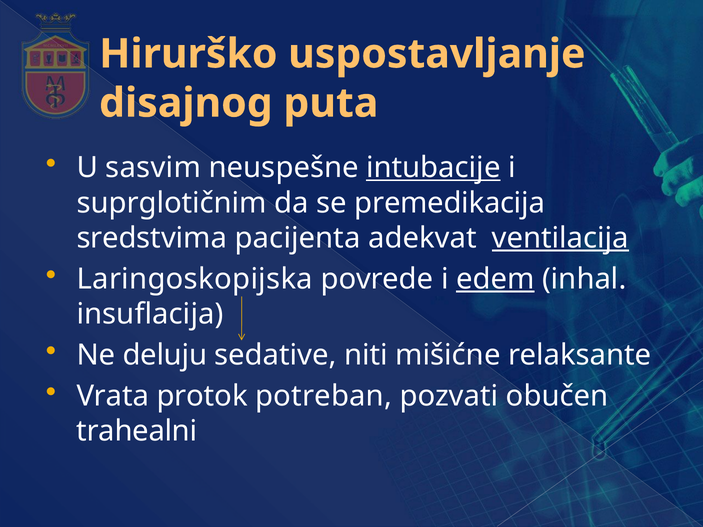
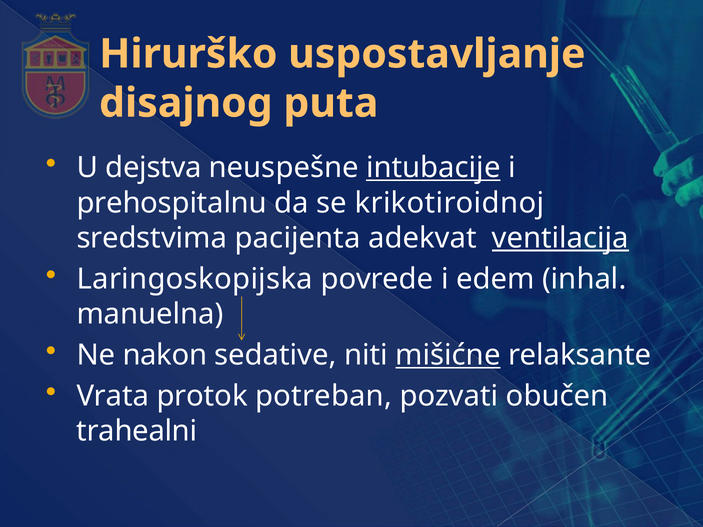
sasvim: sasvim -> dejstva
suprglotičnim: suprglotičnim -> prehospitalnu
premedikacija: premedikacija -> krikotiroidnoj
edem underline: present -> none
insuflacija: insuflacija -> manuelna
deluju: deluju -> nakon
mišićne underline: none -> present
